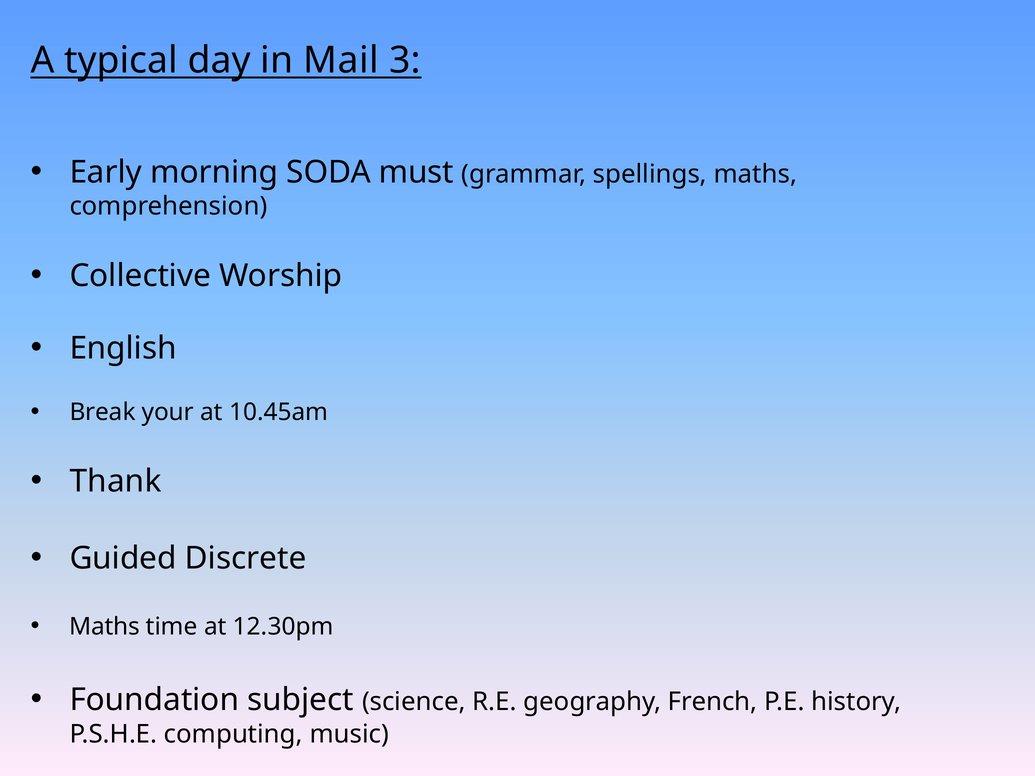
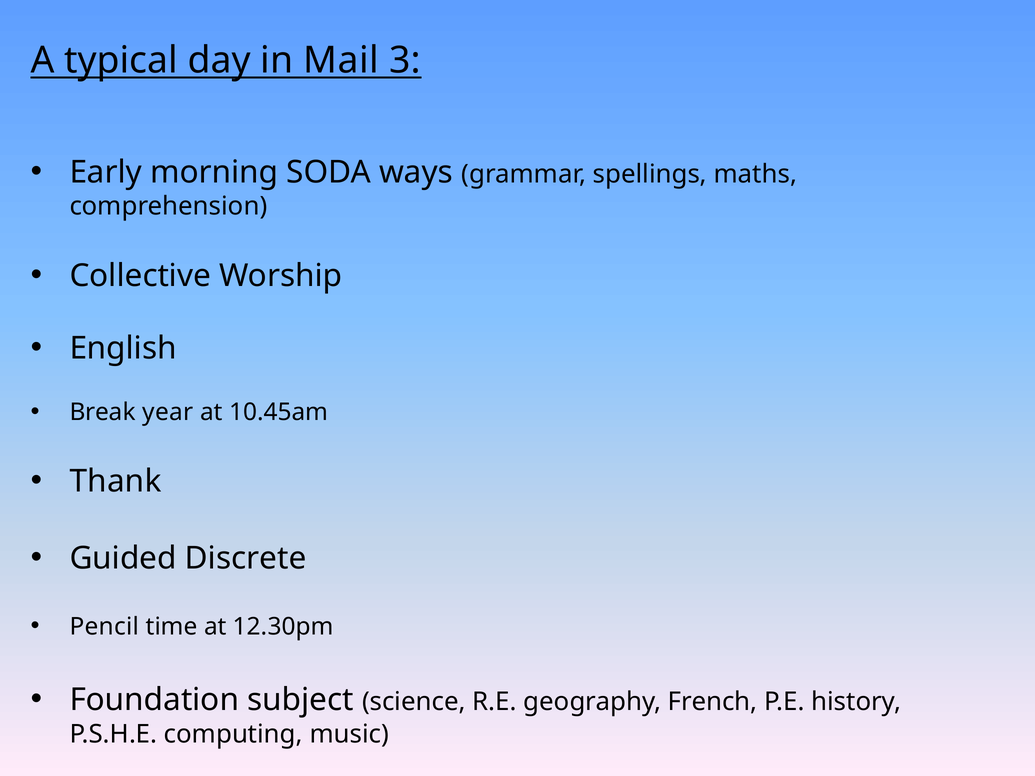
must: must -> ways
your: your -> year
Maths at (105, 627): Maths -> Pencil
